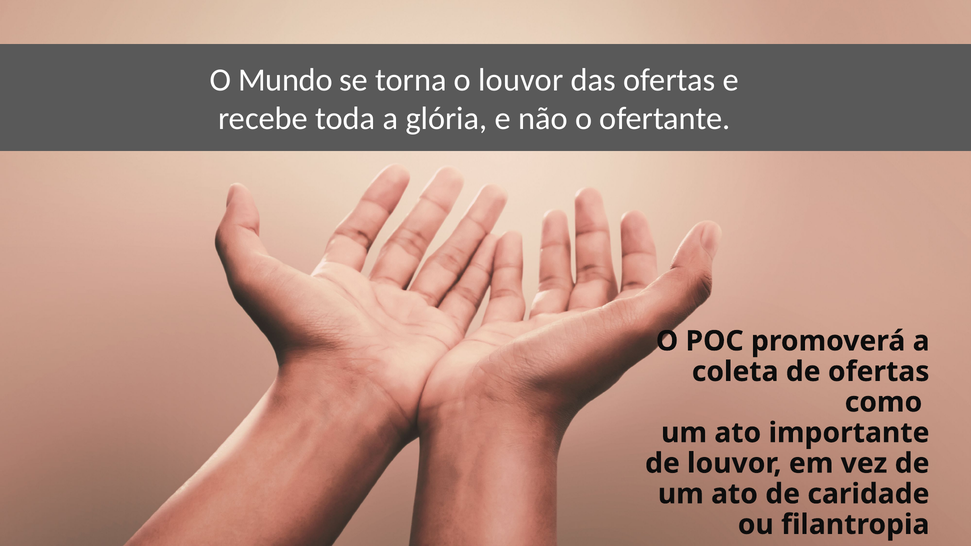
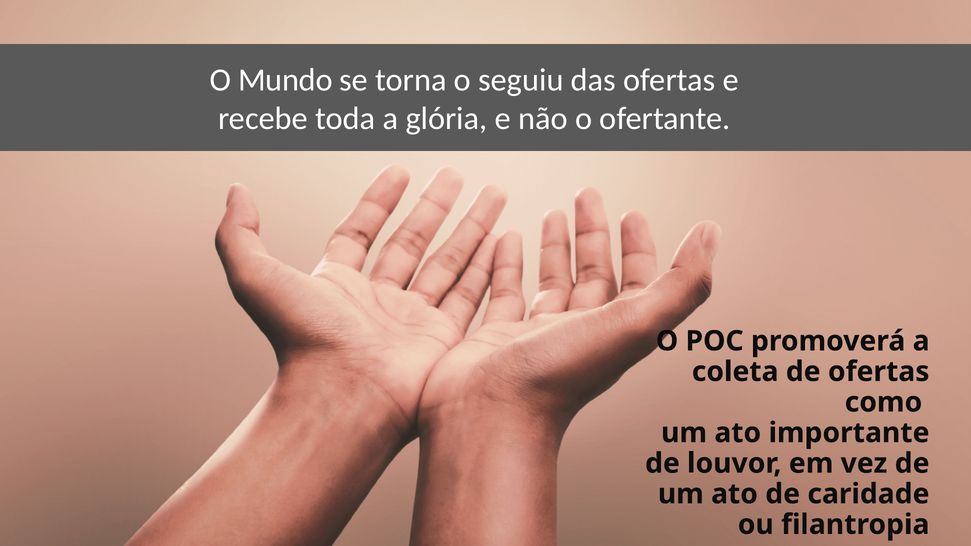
o louvor: louvor -> seguiu
